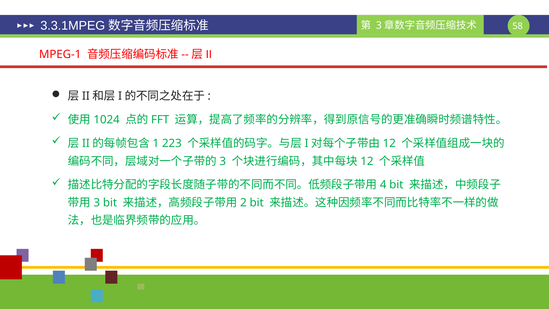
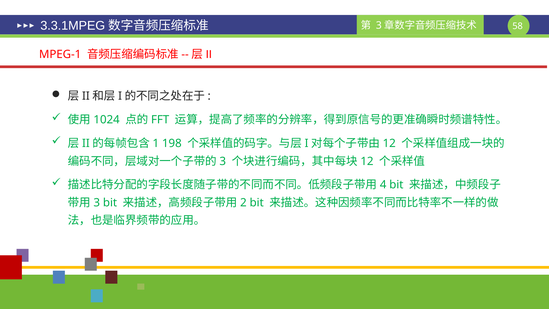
223: 223 -> 198
